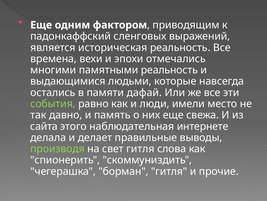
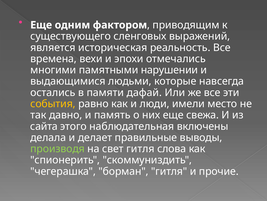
падонкаффский: падонкаффский -> существующего
памятными реальность: реальность -> нарушении
события colour: light green -> yellow
интернете: интернете -> включены
